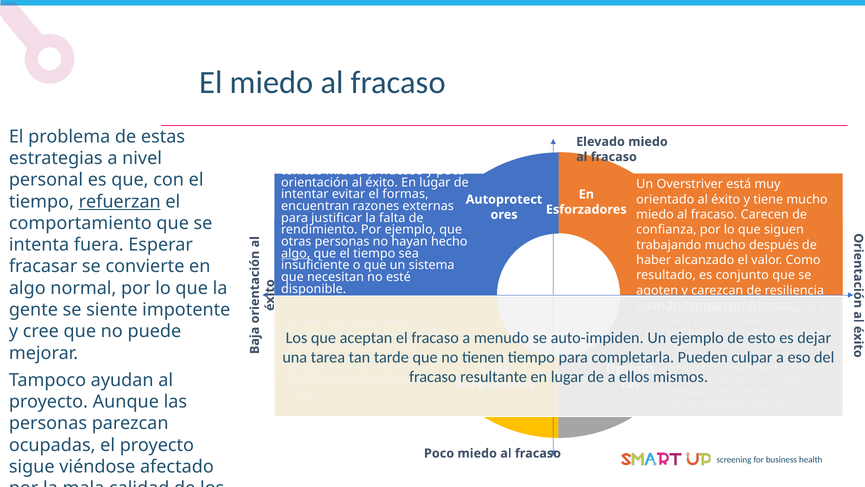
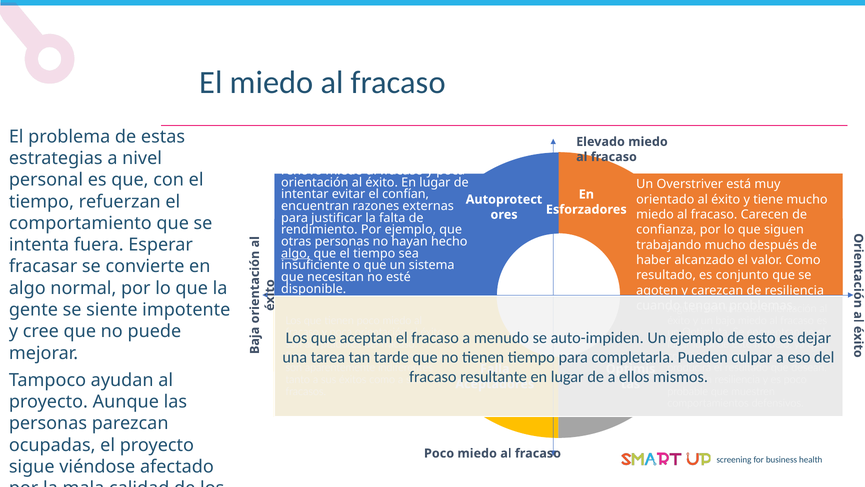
tóxicas: tóxicas -> renovó
el formas: formas -> confían
refuerzan underline: present -> none
